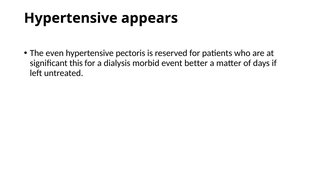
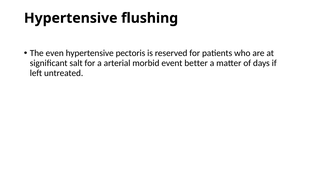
appears: appears -> flushing
this: this -> salt
dialysis: dialysis -> arterial
